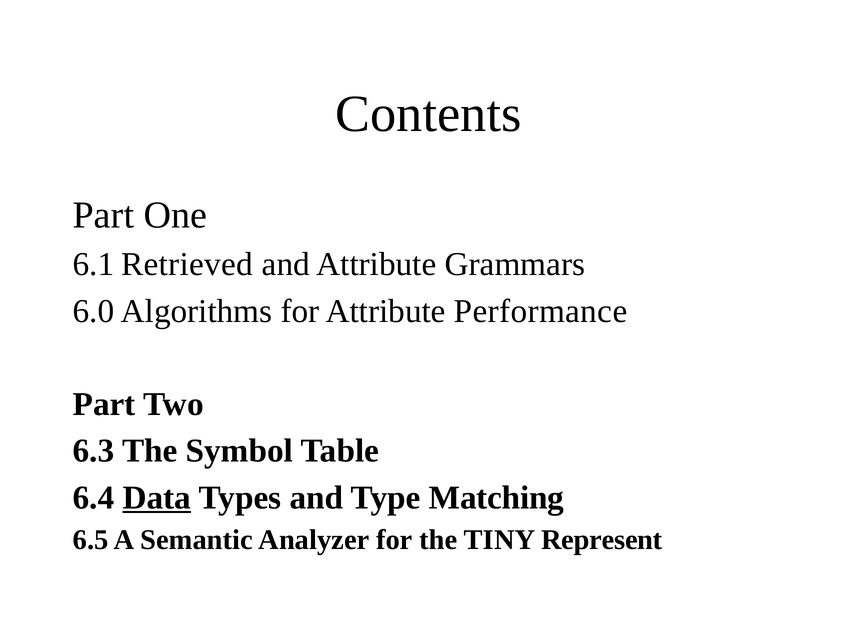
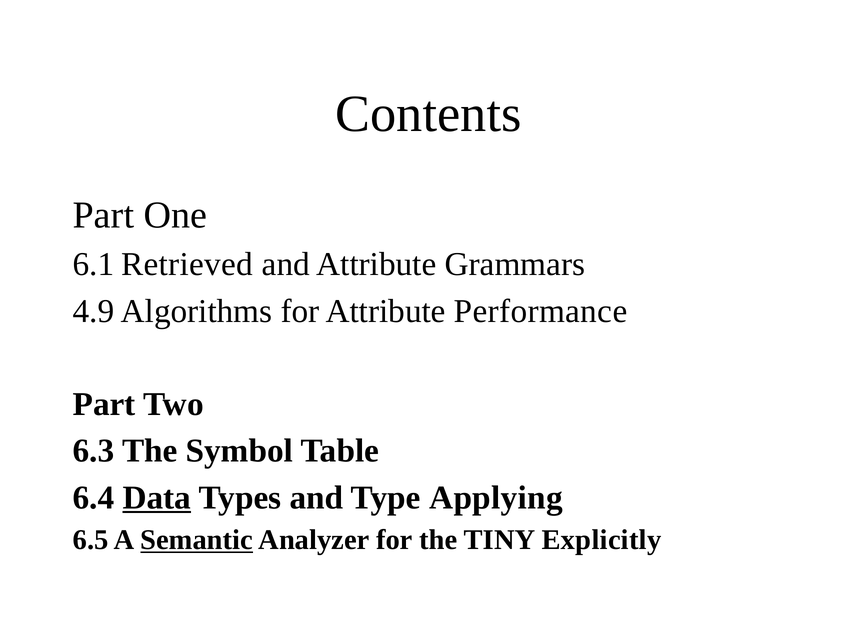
6.0: 6.0 -> 4.9
Matching: Matching -> Applying
Semantic underline: none -> present
Represent: Represent -> Explicitly
